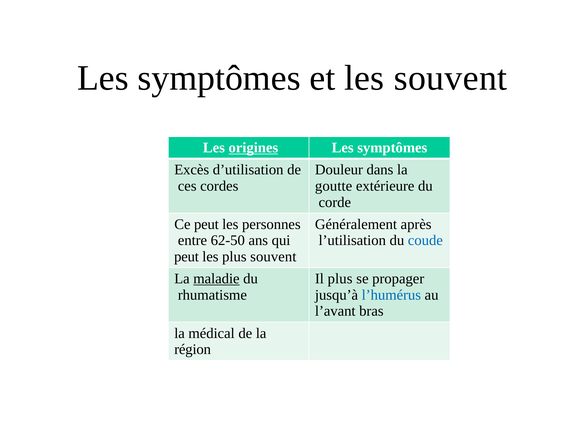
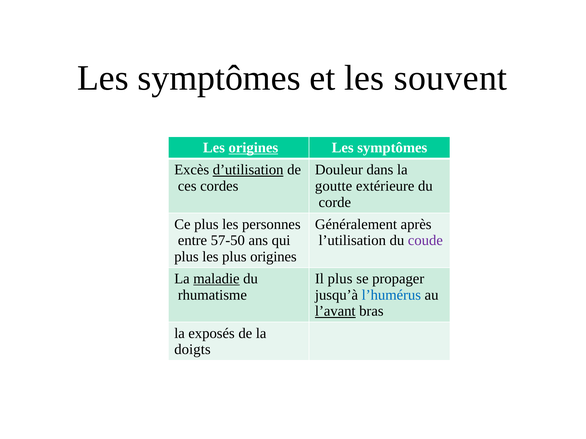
d’utilisation underline: none -> present
Ce peut: peut -> plus
62-50: 62-50 -> 57-50
coude colour: blue -> purple
peut at (187, 257): peut -> plus
plus souvent: souvent -> origines
l’avant underline: none -> present
médical: médical -> exposés
région: région -> doigts
